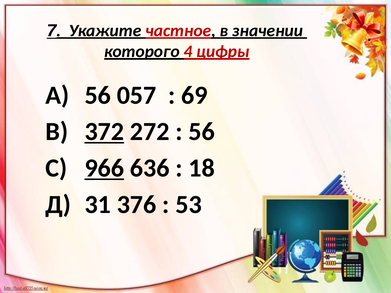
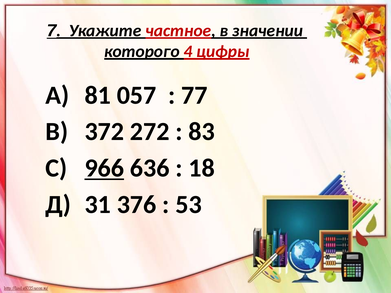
А 56: 56 -> 81
69: 69 -> 77
372 underline: present -> none
56 at (202, 132): 56 -> 83
